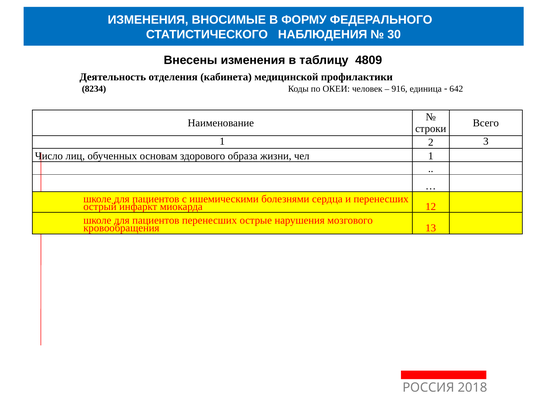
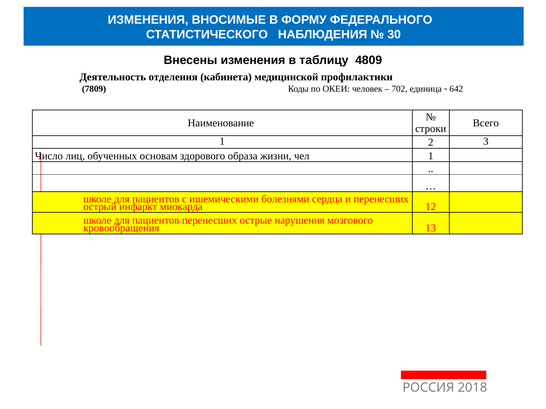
8234: 8234 -> 7809
916: 916 -> 702
